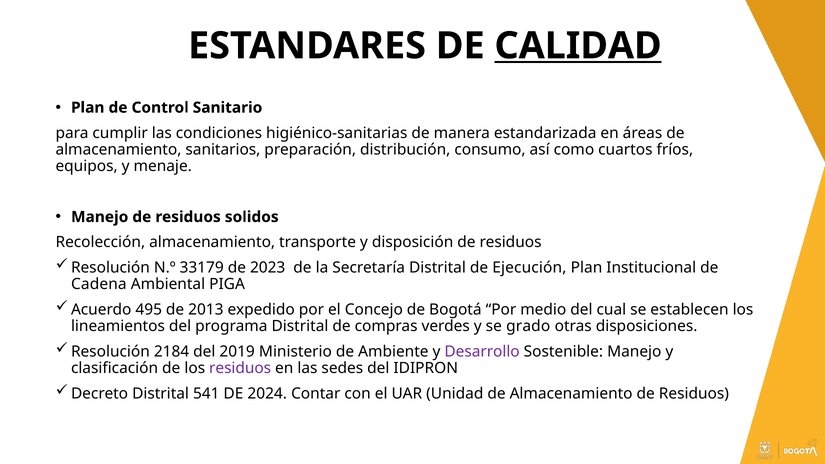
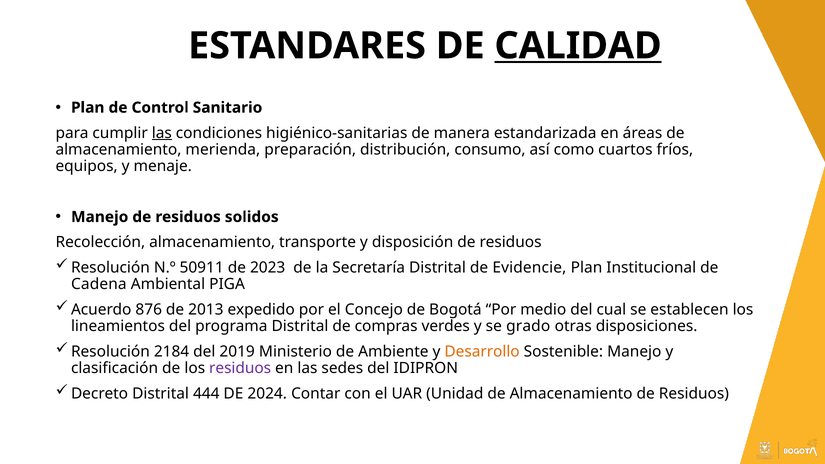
las at (162, 133) underline: none -> present
sanitarios: sanitarios -> merienda
33179: 33179 -> 50911
Ejecución: Ejecución -> Evidencie
495: 495 -> 876
Desarrollo colour: purple -> orange
541: 541 -> 444
